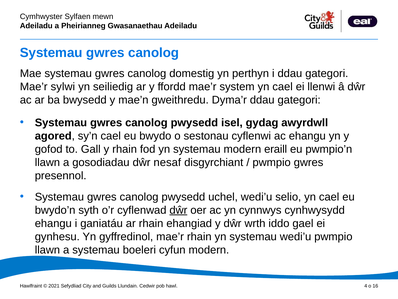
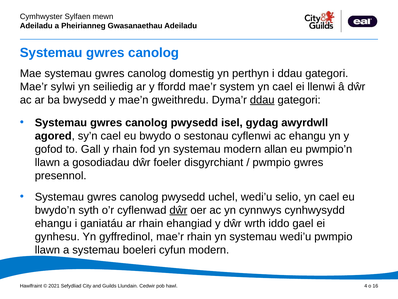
ddau at (262, 100) underline: none -> present
eraill: eraill -> allan
nesaf: nesaf -> foeler
